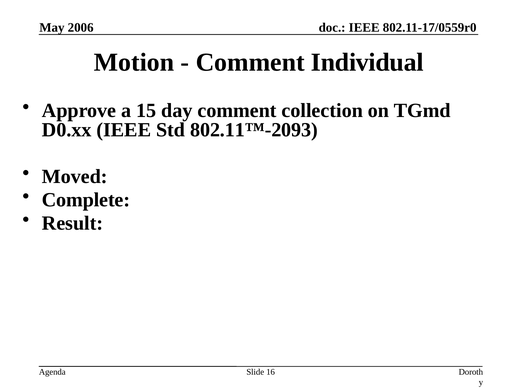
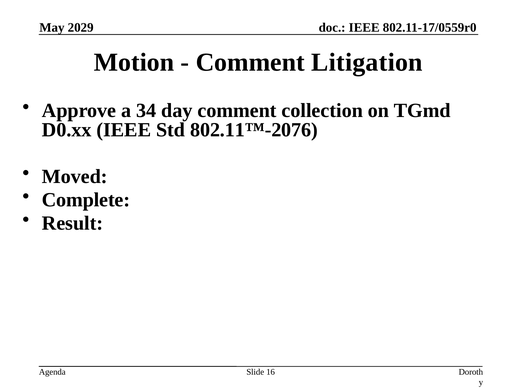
2006: 2006 -> 2029
Individual: Individual -> Litigation
15: 15 -> 34
802.11™-2093: 802.11™-2093 -> 802.11™-2076
